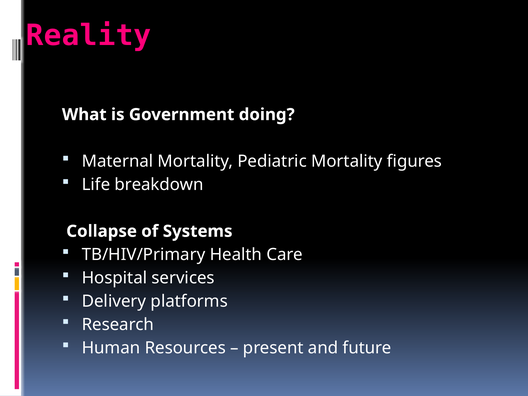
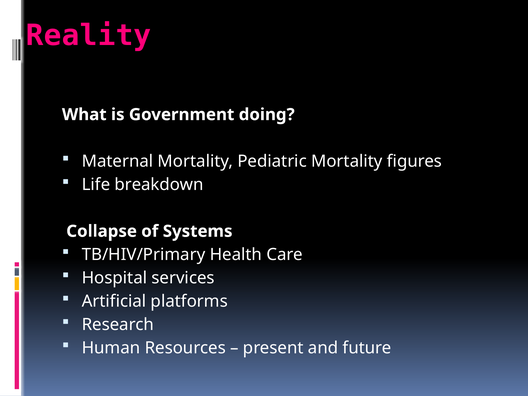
Delivery: Delivery -> Artificial
